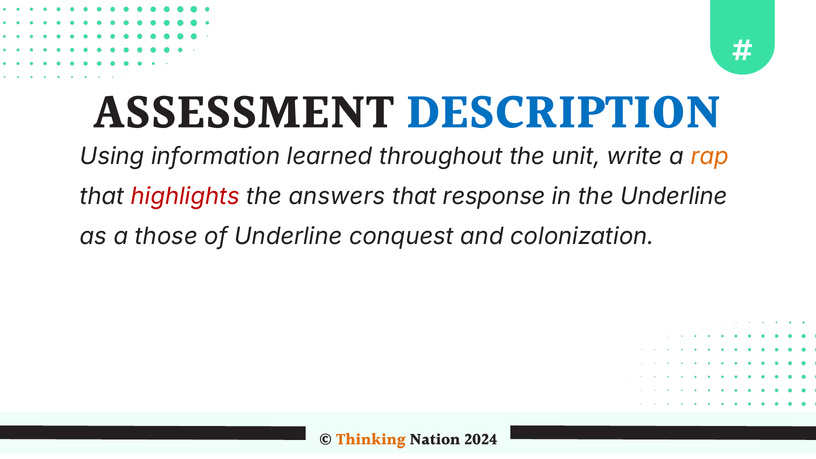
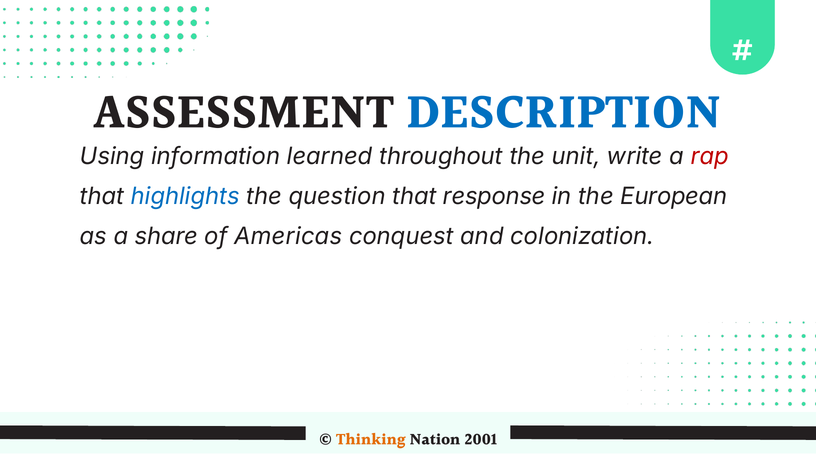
rap colour: orange -> red
highlights colour: red -> blue
answers: answers -> question
the Underline: Underline -> European
those: those -> share
of Underline: Underline -> Americas
2024: 2024 -> 2001
